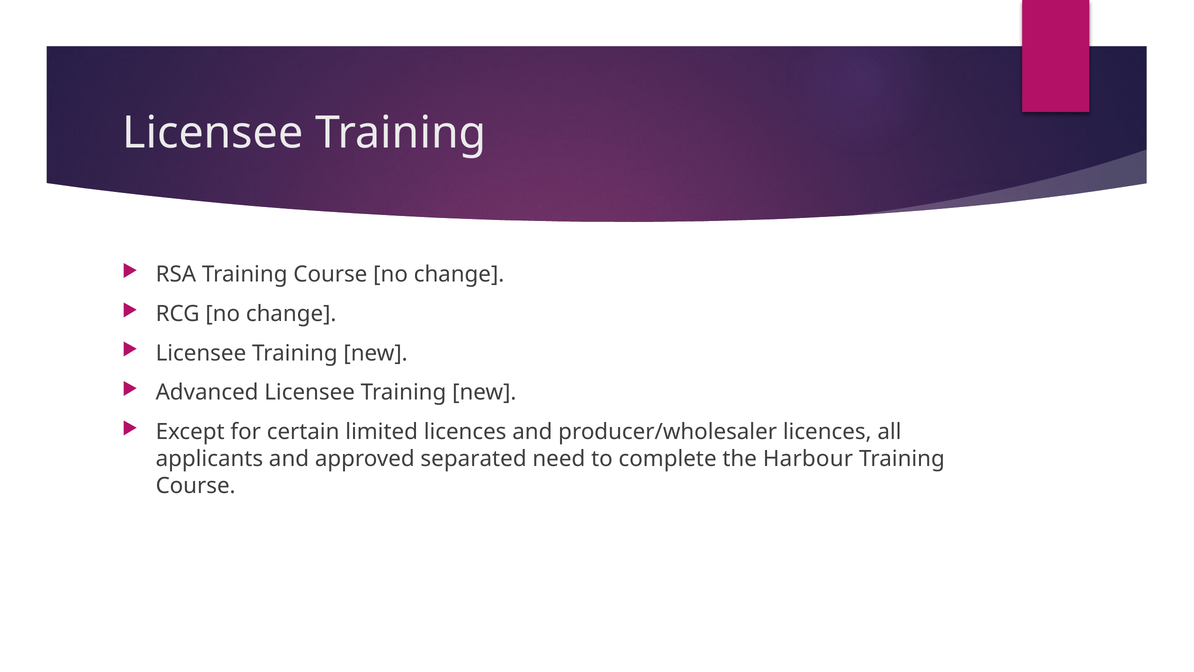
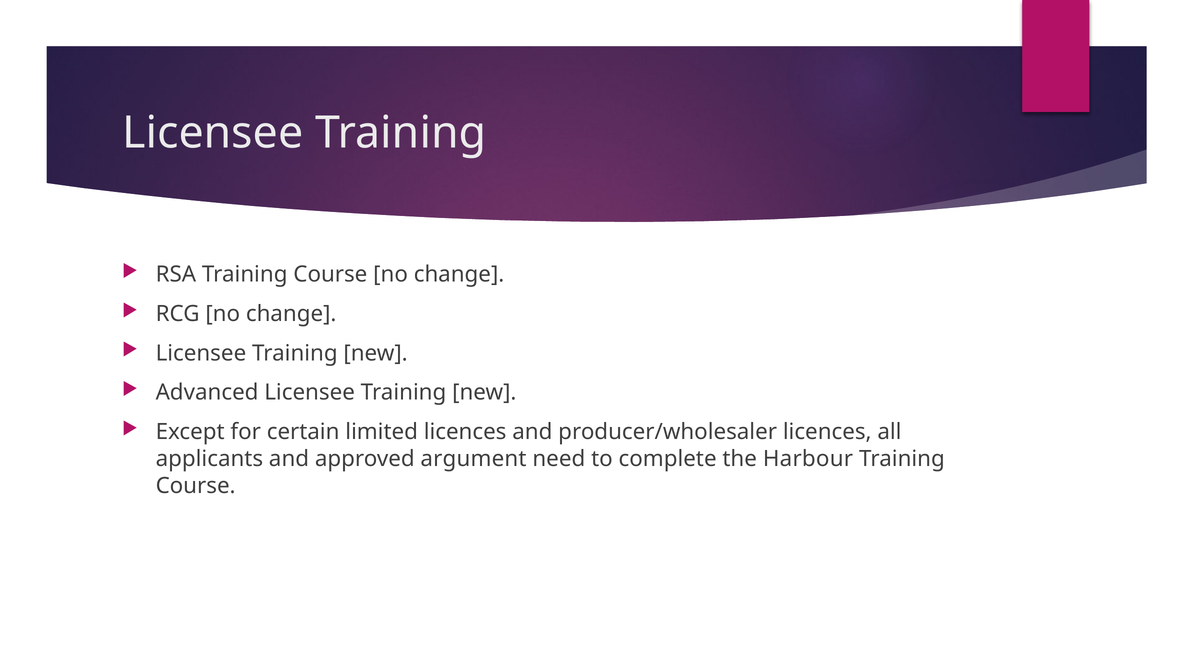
separated: separated -> argument
